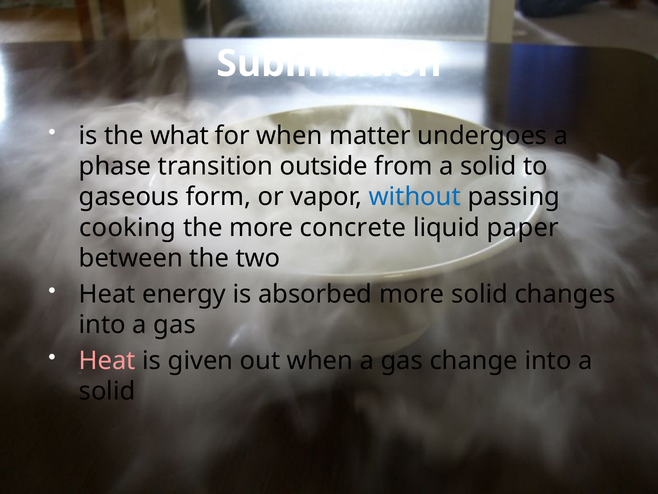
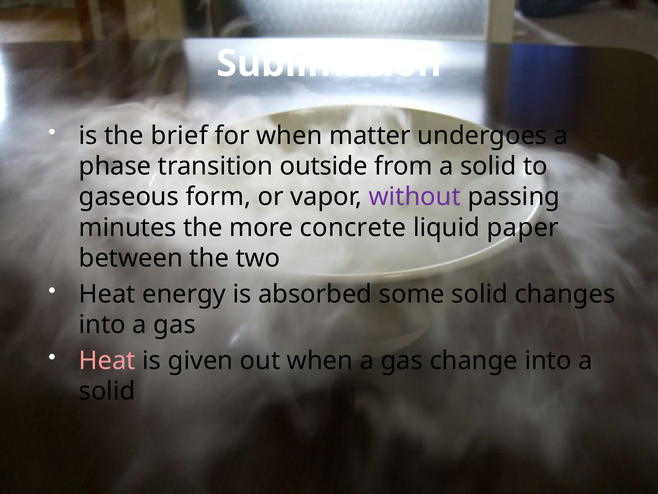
what: what -> brief
without colour: blue -> purple
cooking: cooking -> minutes
absorbed more: more -> some
